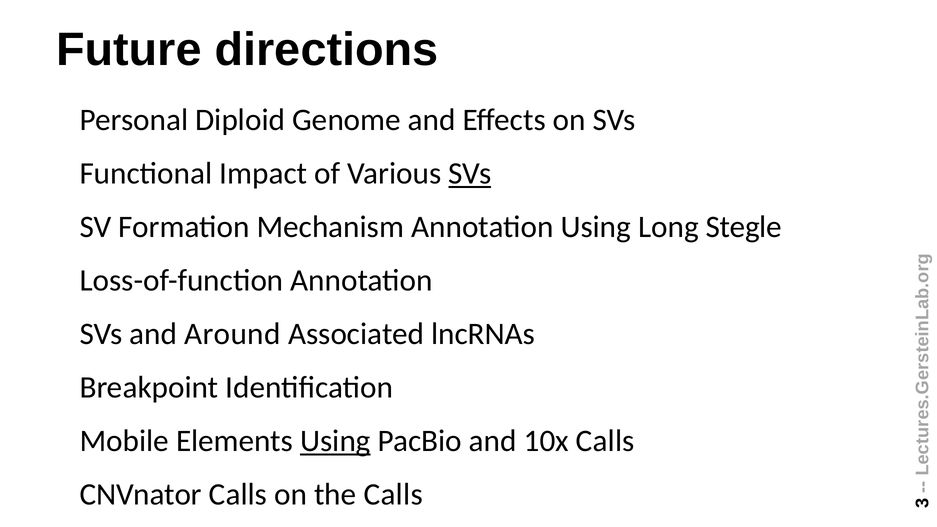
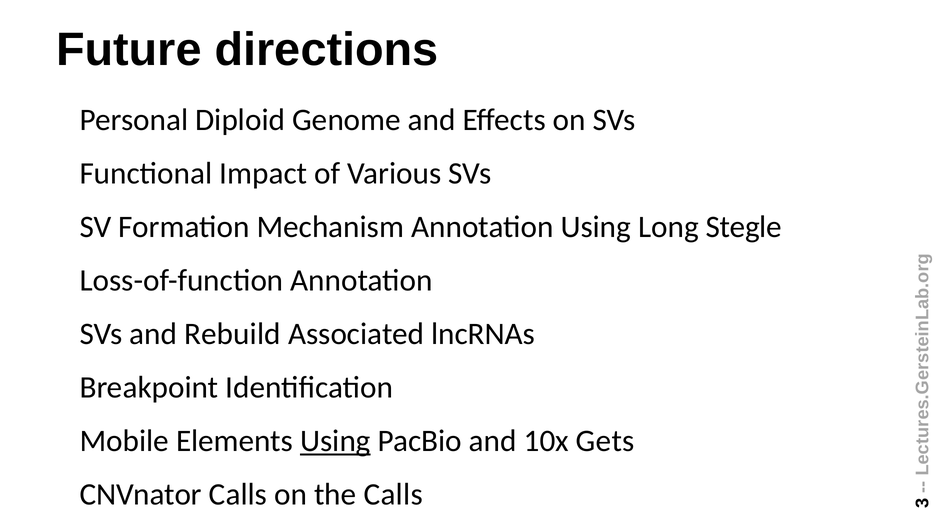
SVs at (470, 174) underline: present -> none
Around: Around -> Rebuild
10x Calls: Calls -> Gets
